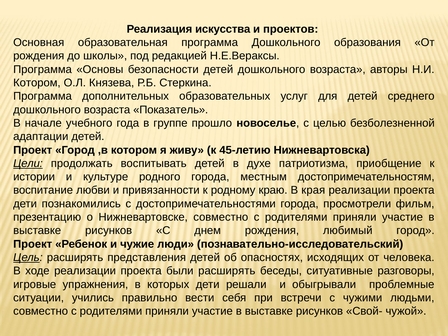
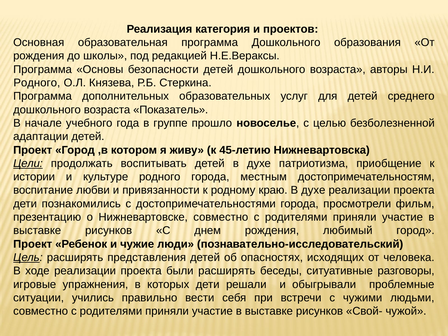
искусства: искусства -> категория
Котором at (37, 83): Котором -> Родного
краю В края: края -> духе
